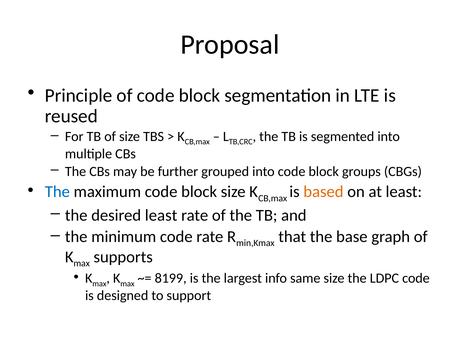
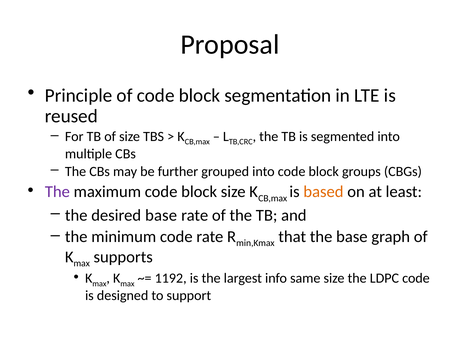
The at (57, 192) colour: blue -> purple
desired least: least -> base
8199: 8199 -> 1192
